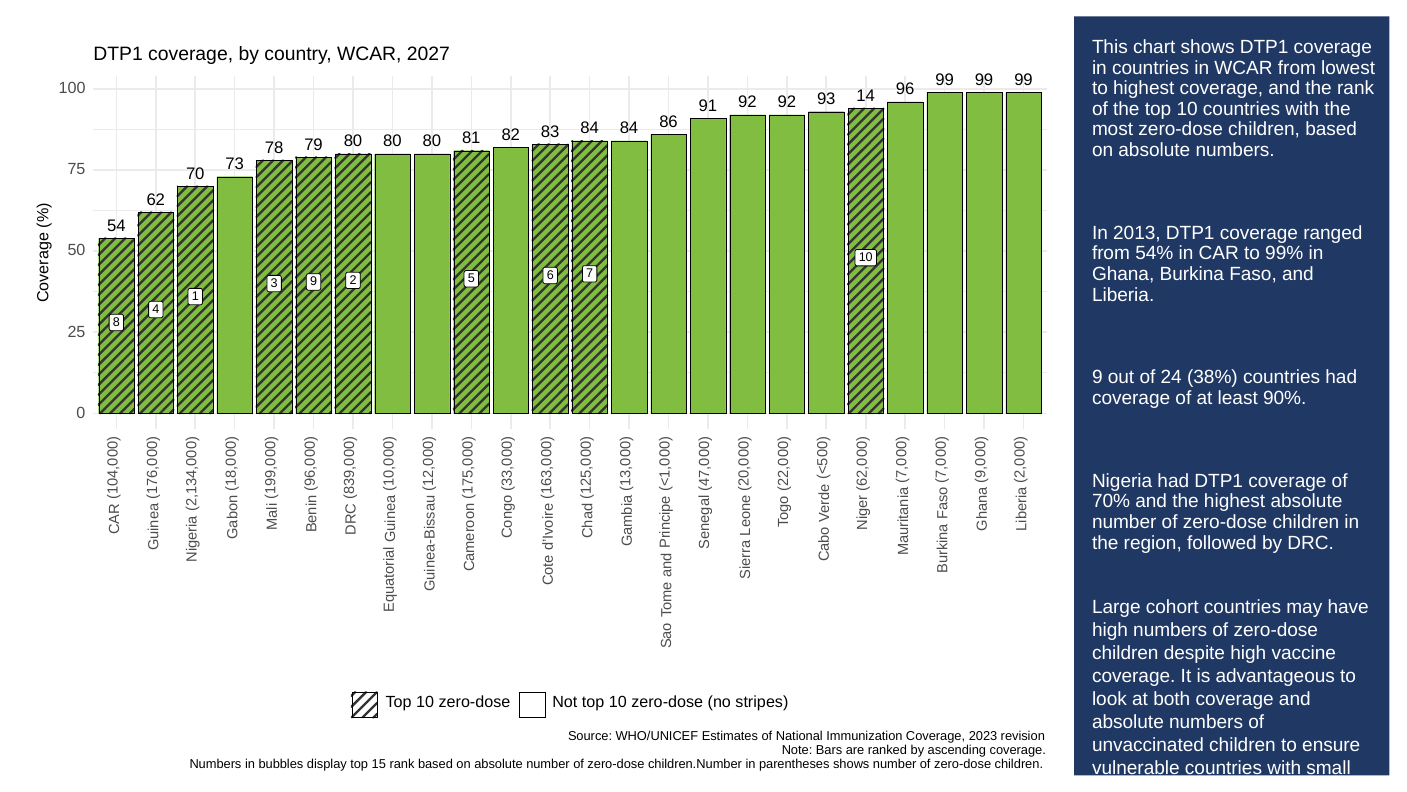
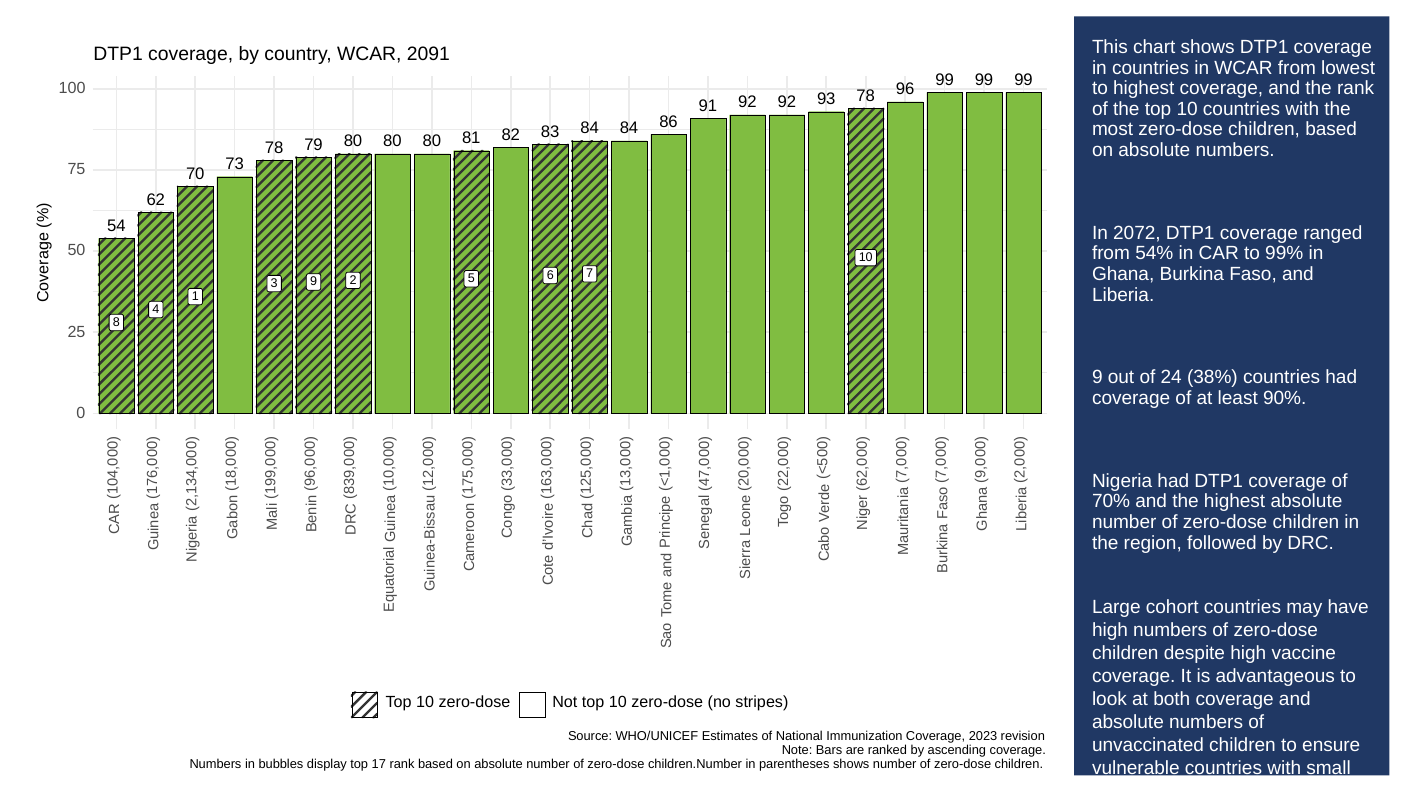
2027: 2027 -> 2091
93 14: 14 -> 78
2013: 2013 -> 2072
15: 15 -> 17
